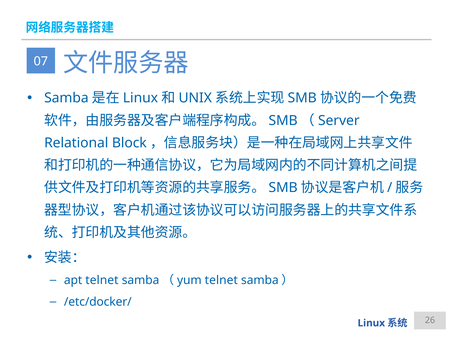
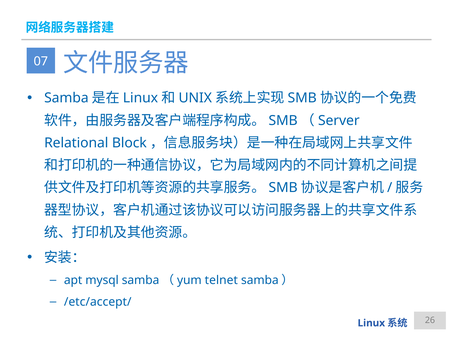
apt telnet: telnet -> mysql
/etc/docker/: /etc/docker/ -> /etc/accept/
